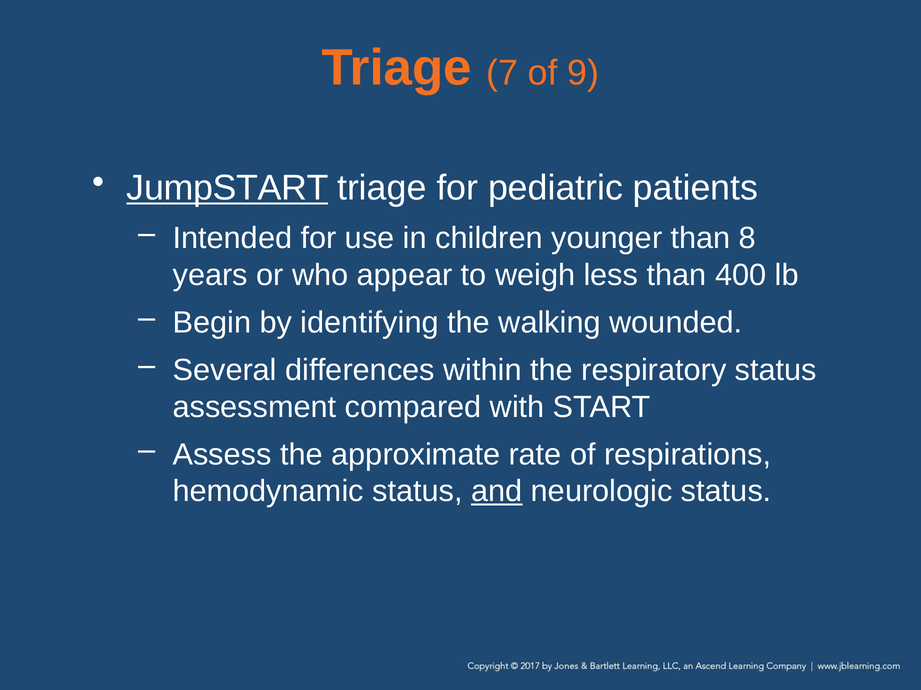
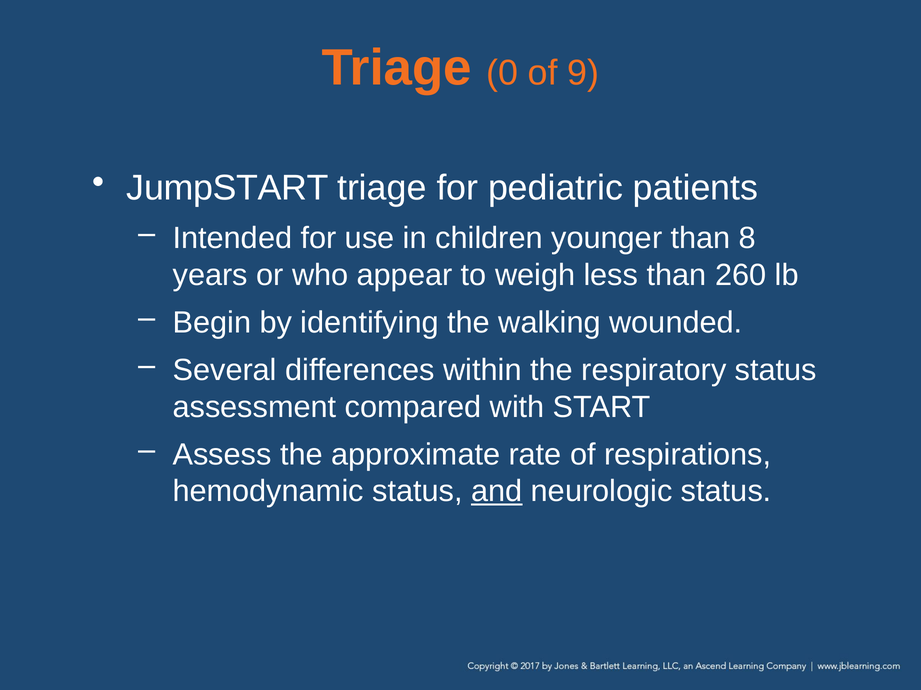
7: 7 -> 0
JumpSTART underline: present -> none
400: 400 -> 260
